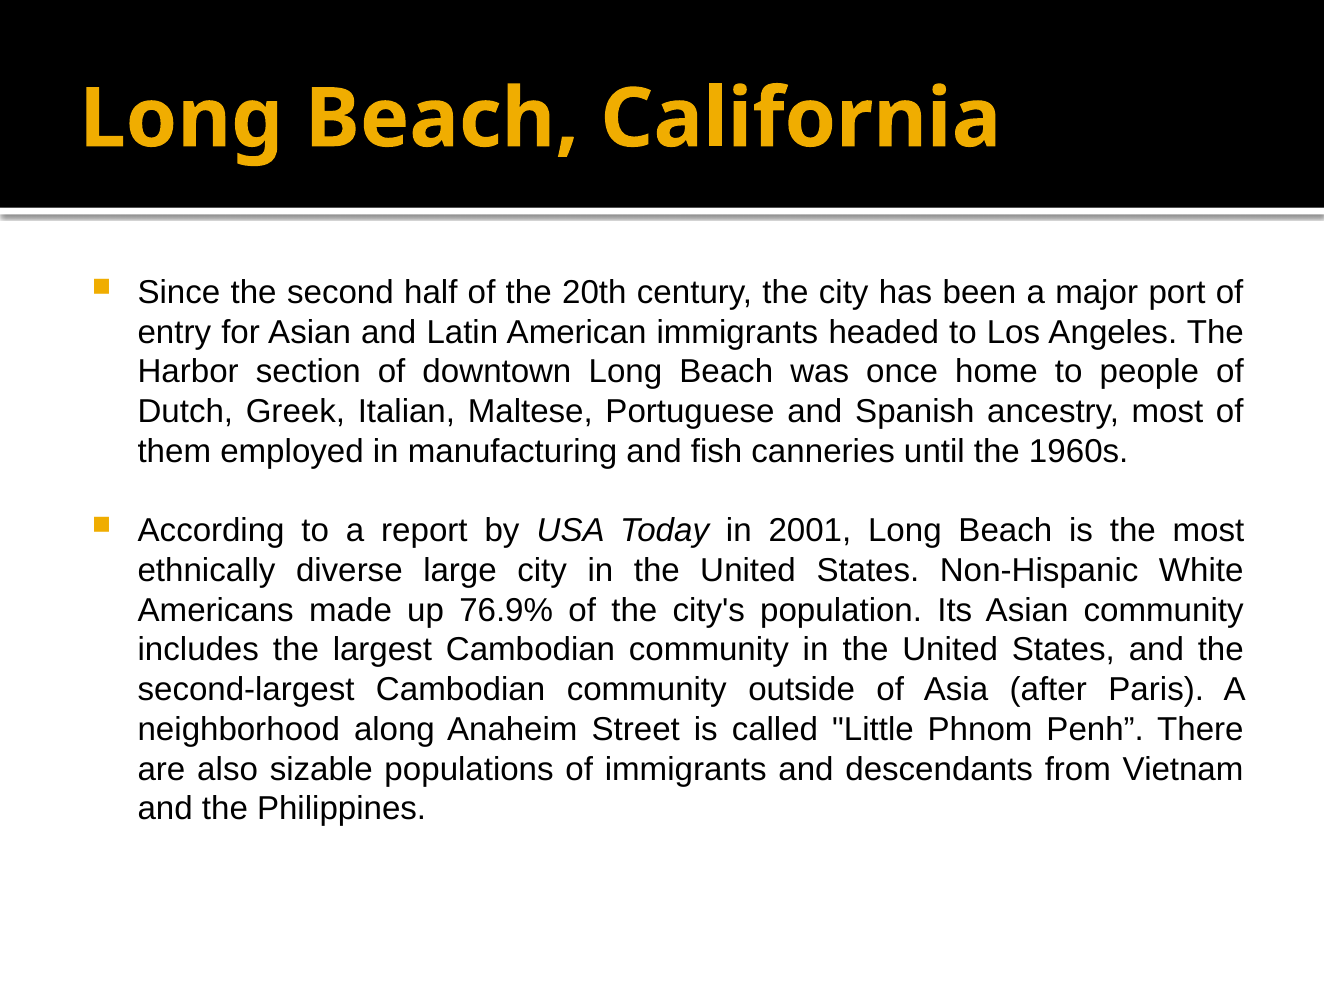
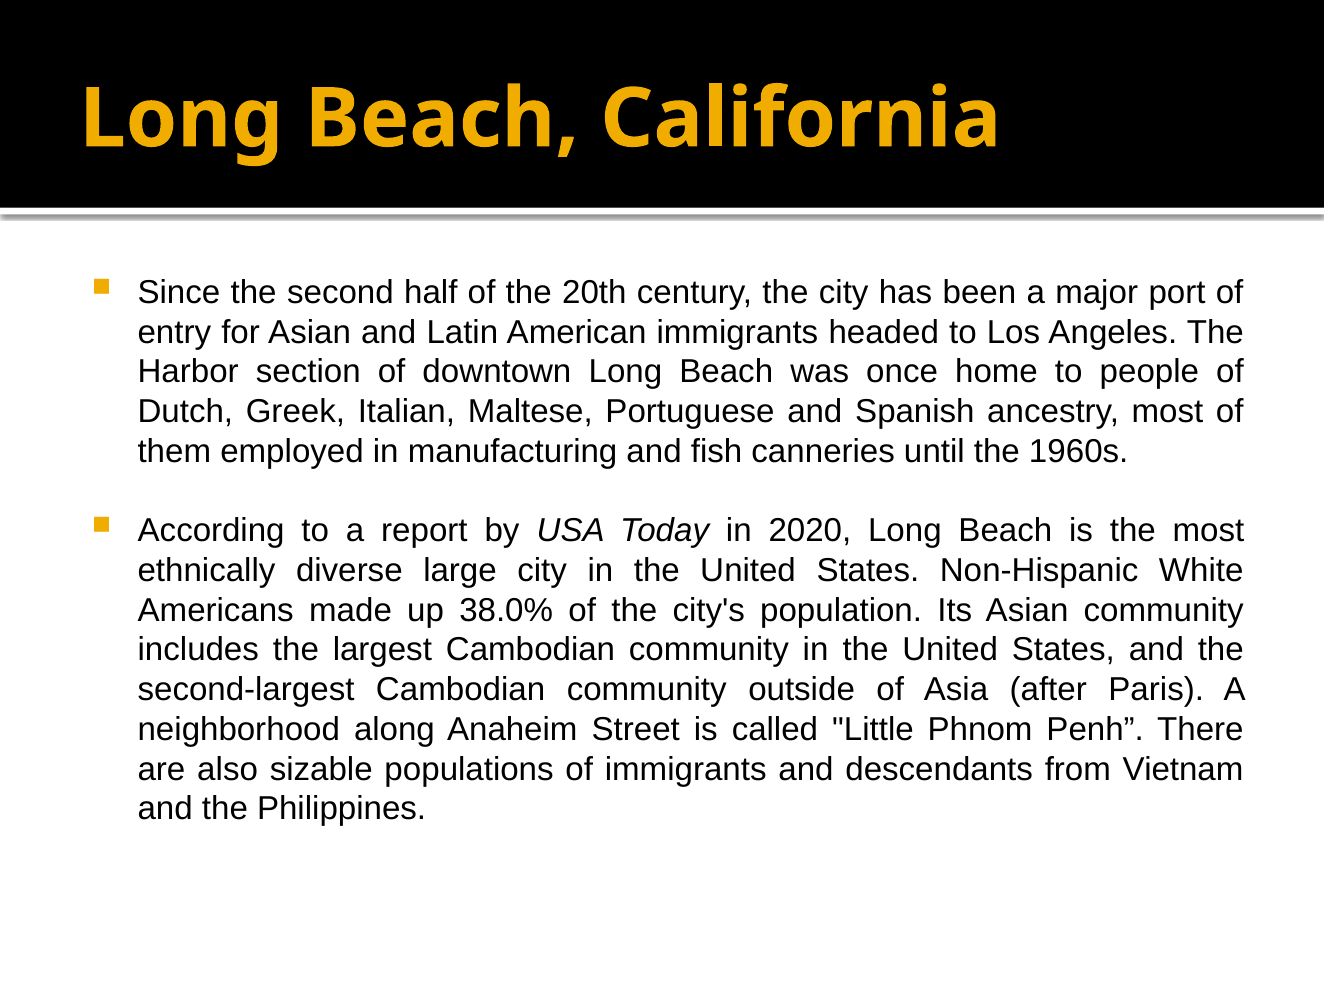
2001: 2001 -> 2020
76.9%: 76.9% -> 38.0%
